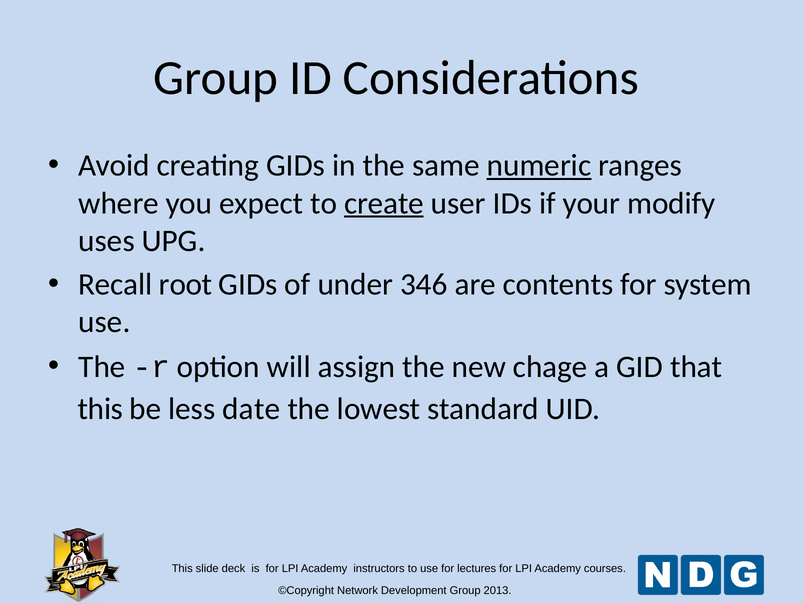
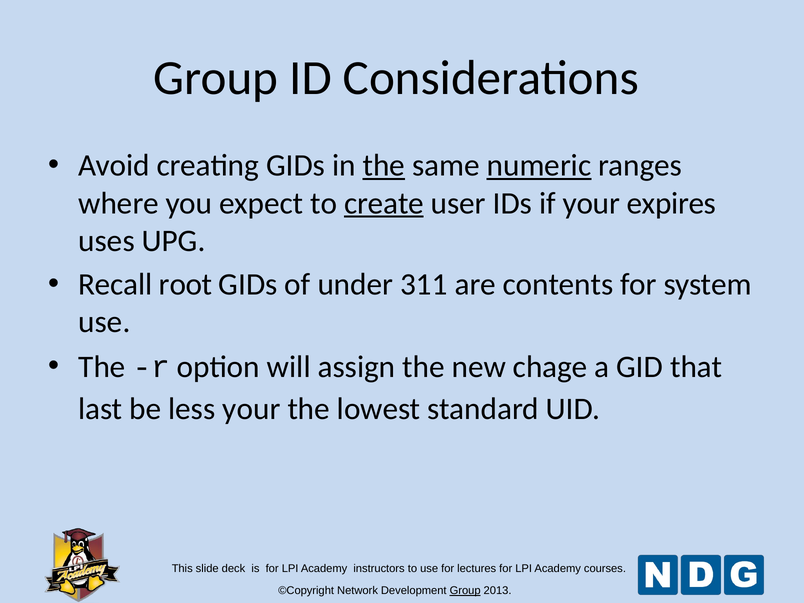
the at (384, 166) underline: none -> present
modify: modify -> expires
346: 346 -> 311
this at (100, 409): this -> last
less date: date -> your
Group at (465, 591) underline: none -> present
